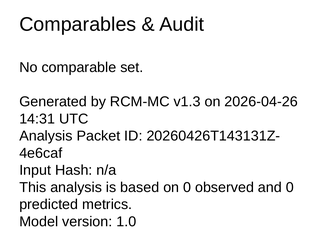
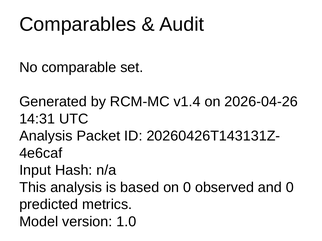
v1.3: v1.3 -> v1.4
